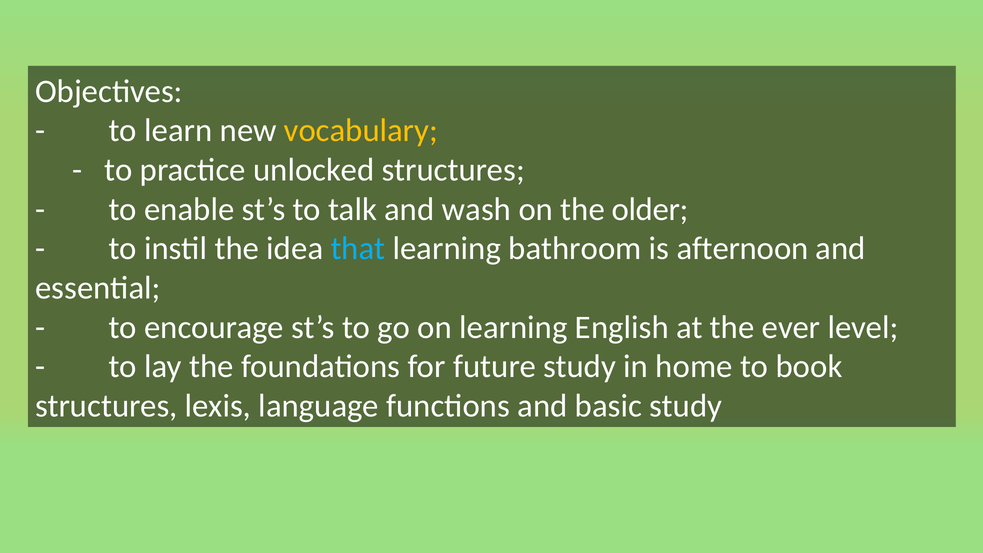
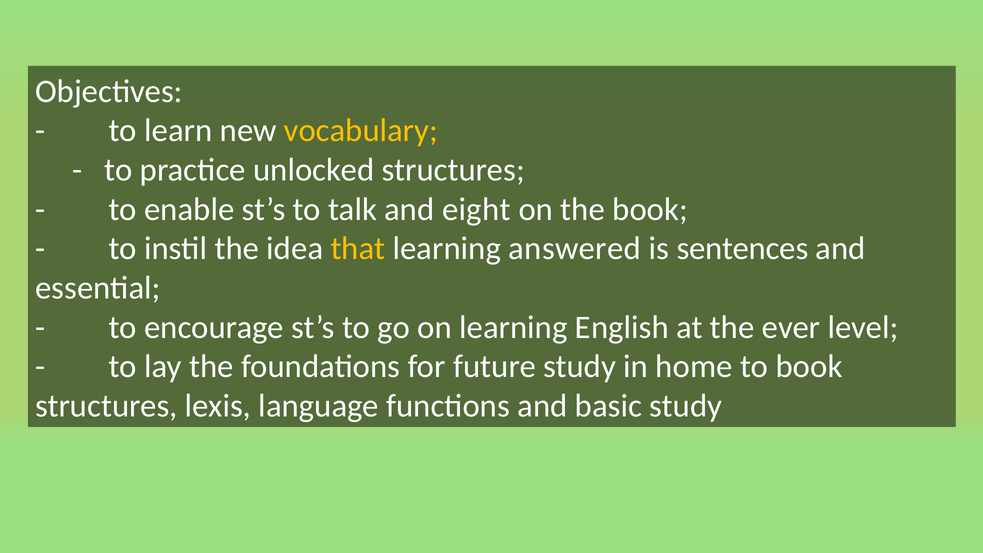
wash: wash -> eight
the older: older -> book
that colour: light blue -> yellow
bathroom: bathroom -> answered
afternoon: afternoon -> sentences
